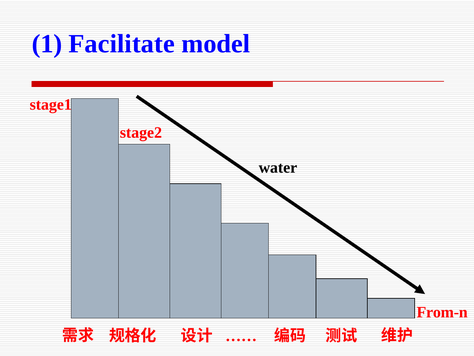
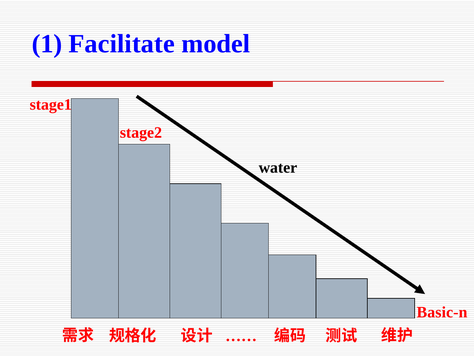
From-n: From-n -> Basic-n
